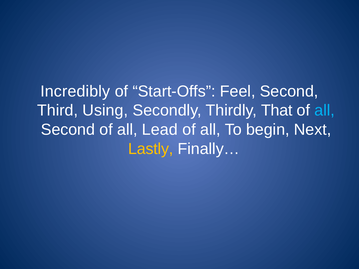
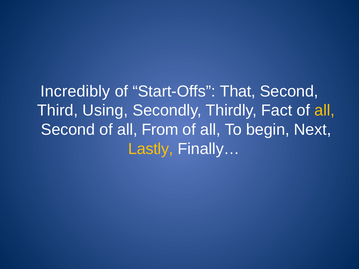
Feel: Feel -> That
That: That -> Fact
all at (325, 111) colour: light blue -> yellow
Lead: Lead -> From
